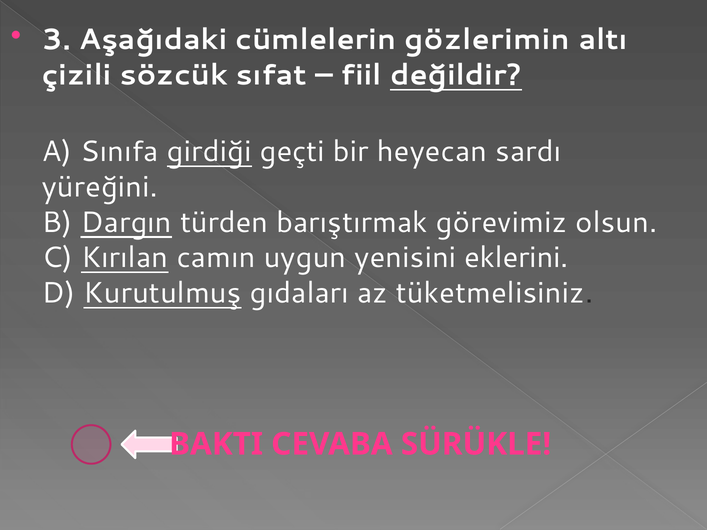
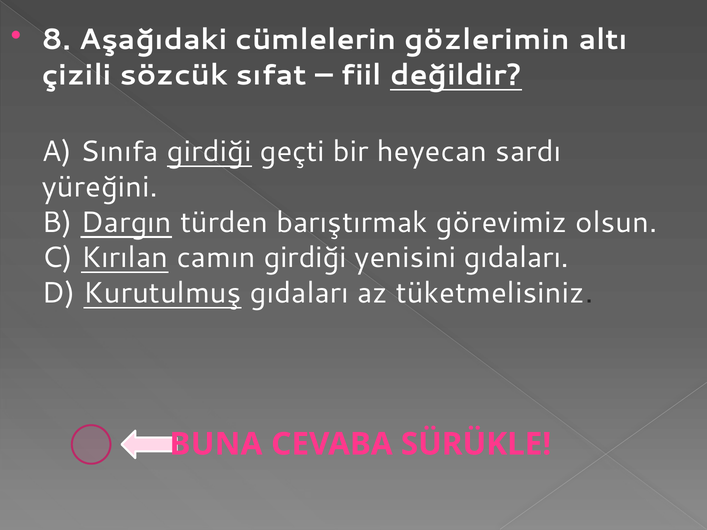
3: 3 -> 8
camın uygun: uygun -> girdiği
yenisini eklerini: eklerini -> gıdaları
BAKTI: BAKTI -> BUNA
